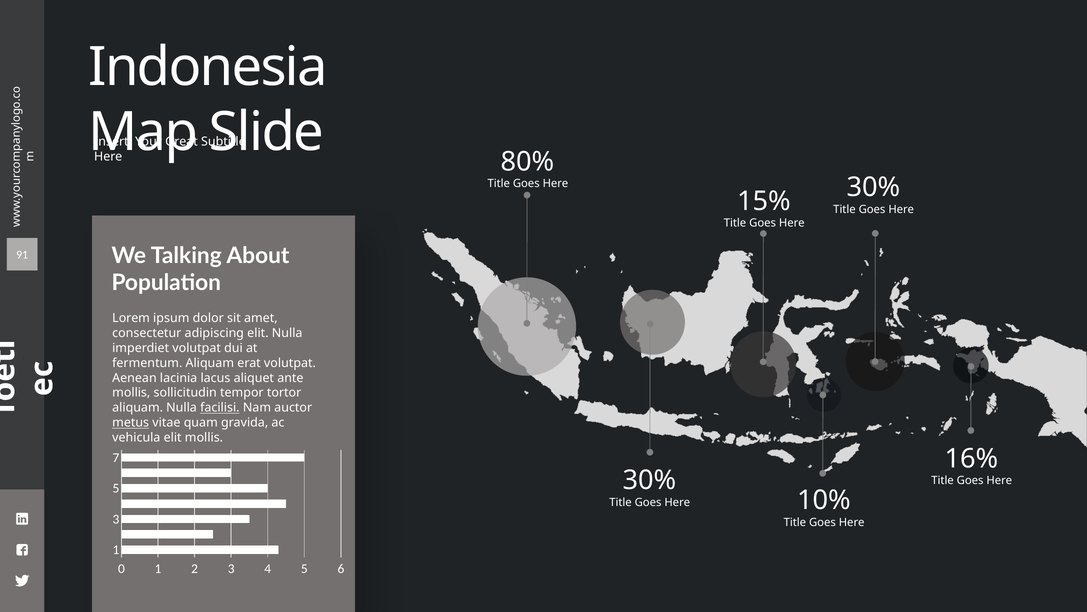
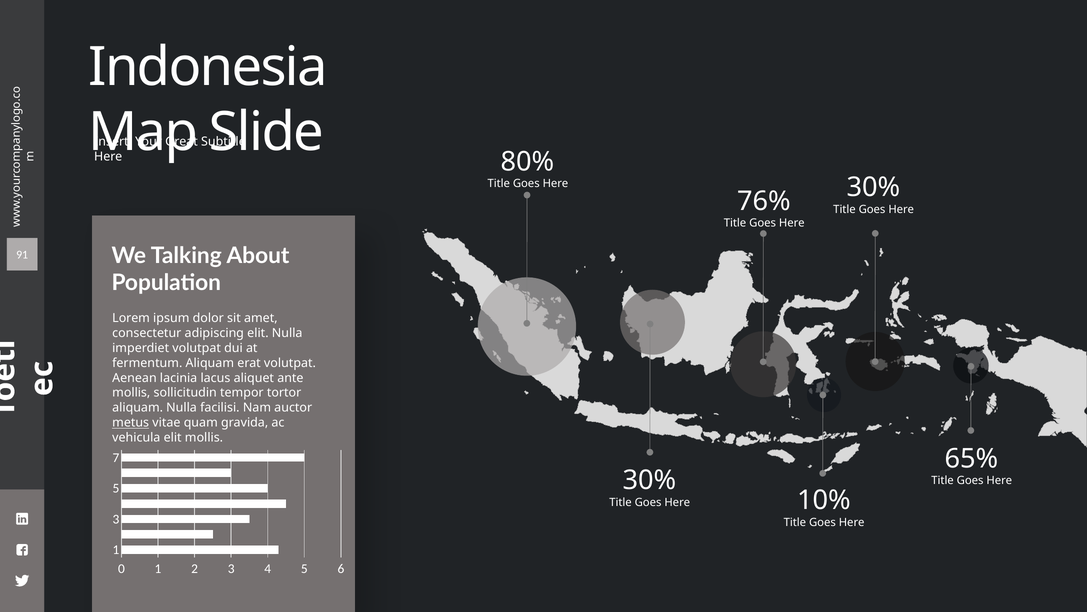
15%: 15% -> 76%
facilisi underline: present -> none
16%: 16% -> 65%
